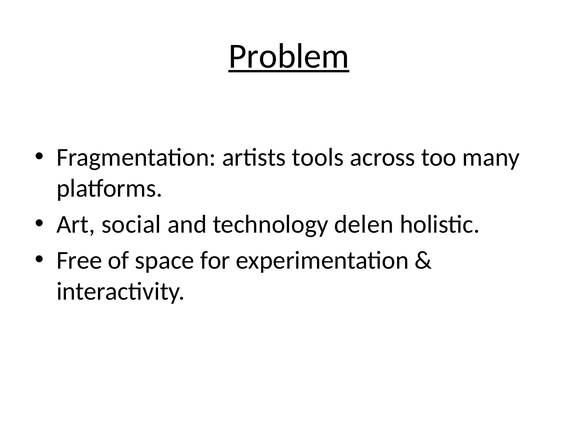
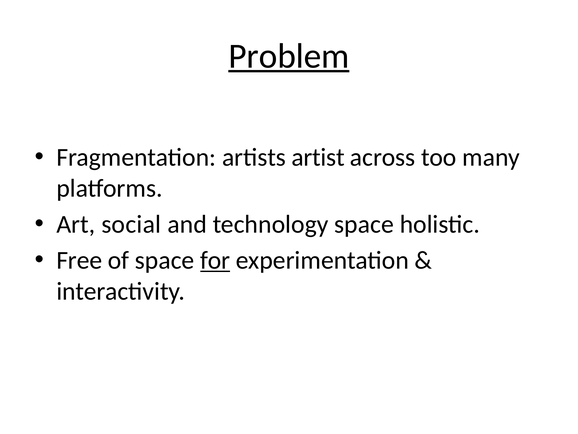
tools: tools -> artist
technology delen: delen -> space
for underline: none -> present
